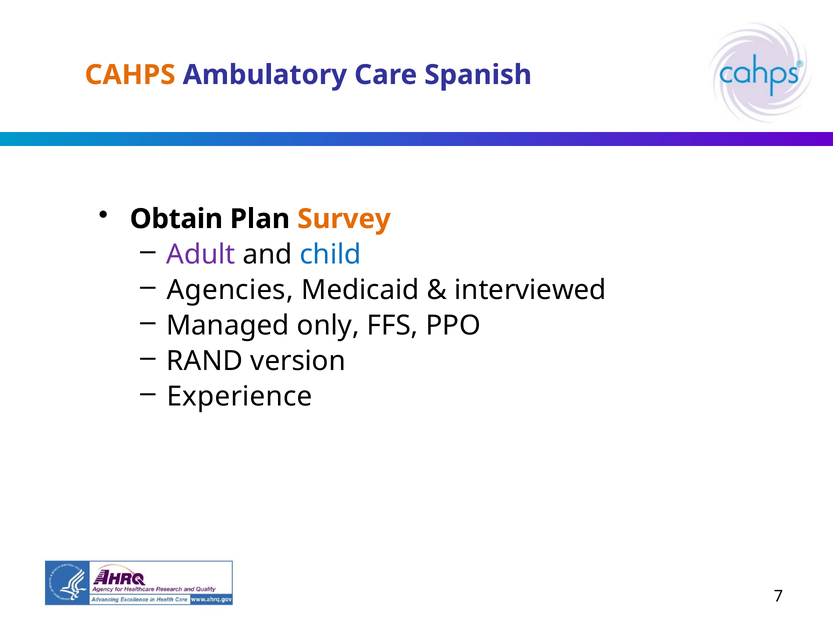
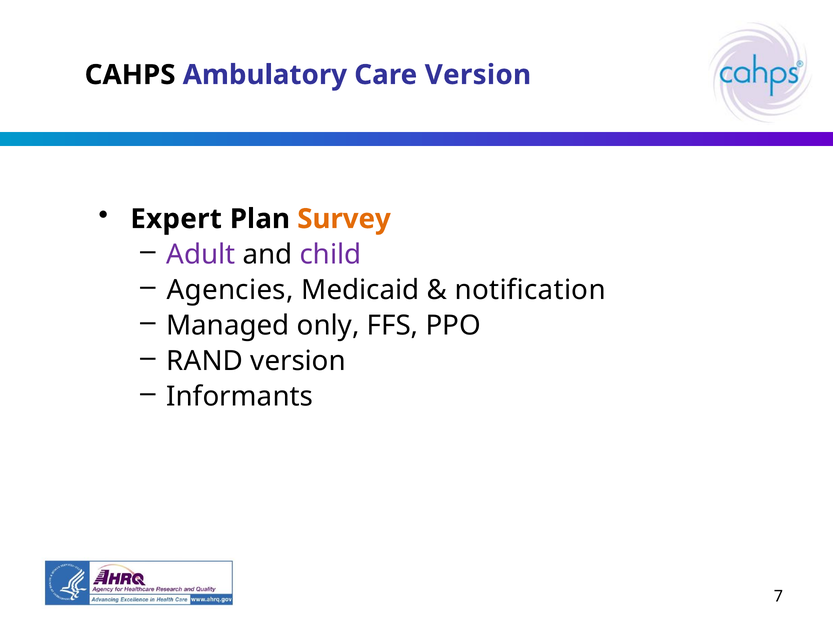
CAHPS colour: orange -> black
Care Spanish: Spanish -> Version
Obtain: Obtain -> Expert
child colour: blue -> purple
interviewed: interviewed -> notification
Experience: Experience -> Informants
